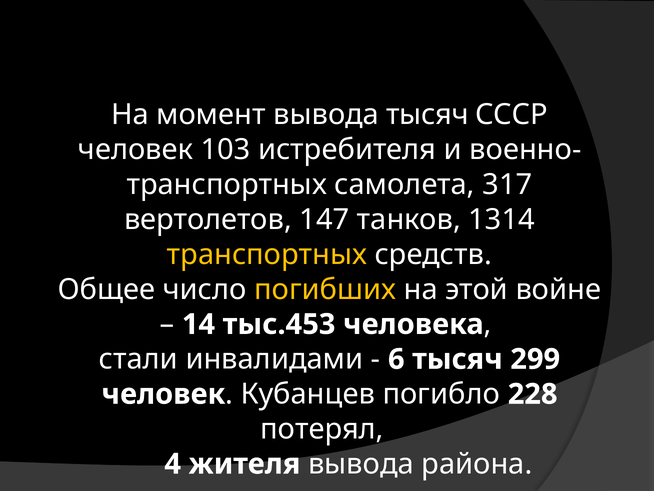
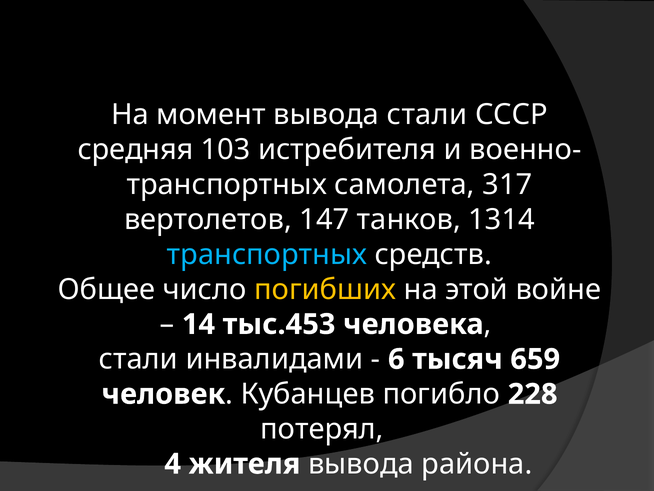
вывода тысяч: тысяч -> стали
человек at (136, 150): человек -> средняя
транспортных at (267, 254) colour: yellow -> light blue
299: 299 -> 659
